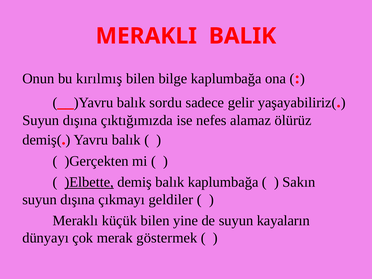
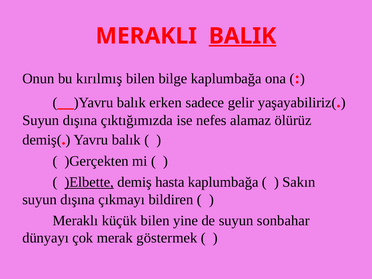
BALIK underline: none -> present
sordu: sordu -> erken
demiş balık: balık -> hasta
geldiler: geldiler -> bildiren
kayaların: kayaların -> sonbahar
